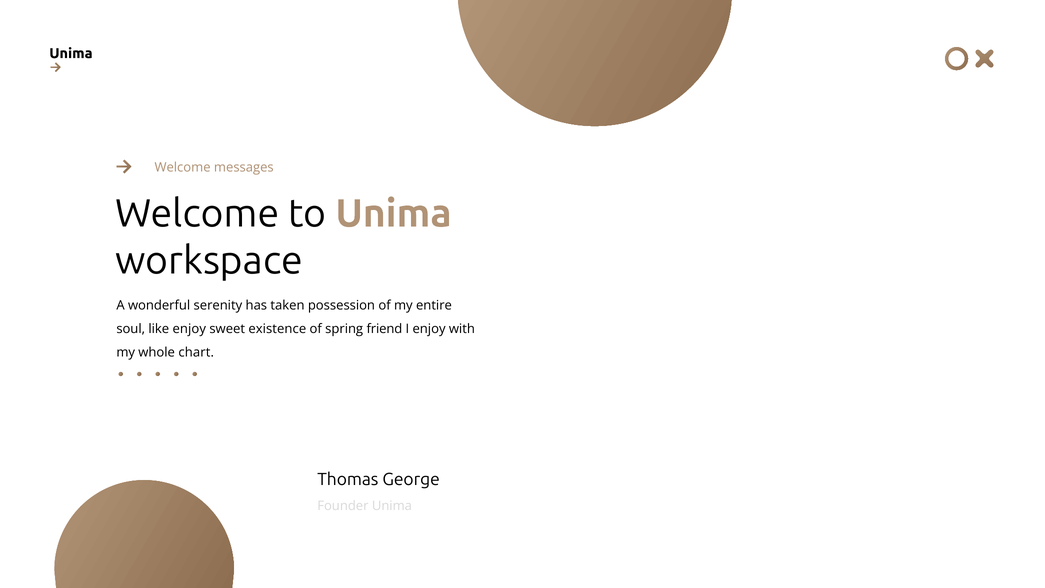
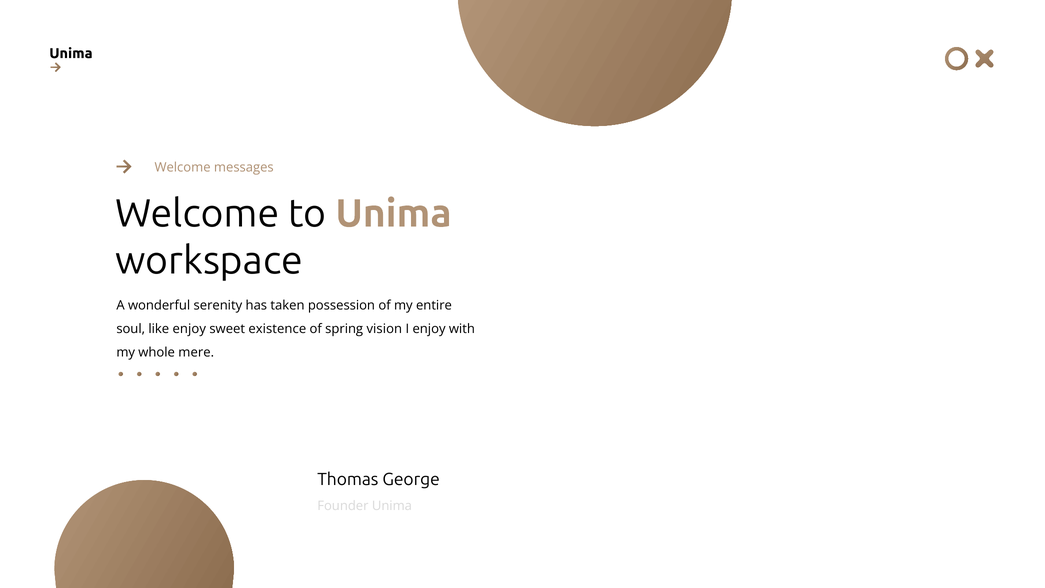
friend: friend -> vision
chart: chart -> mere
